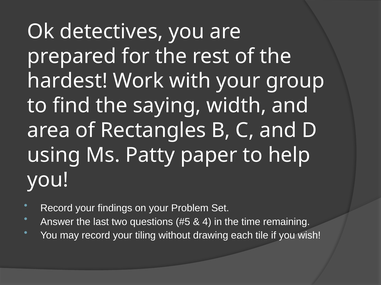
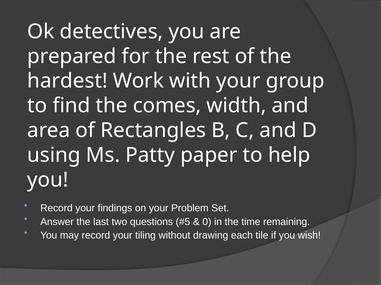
saying: saying -> comes
4: 4 -> 0
